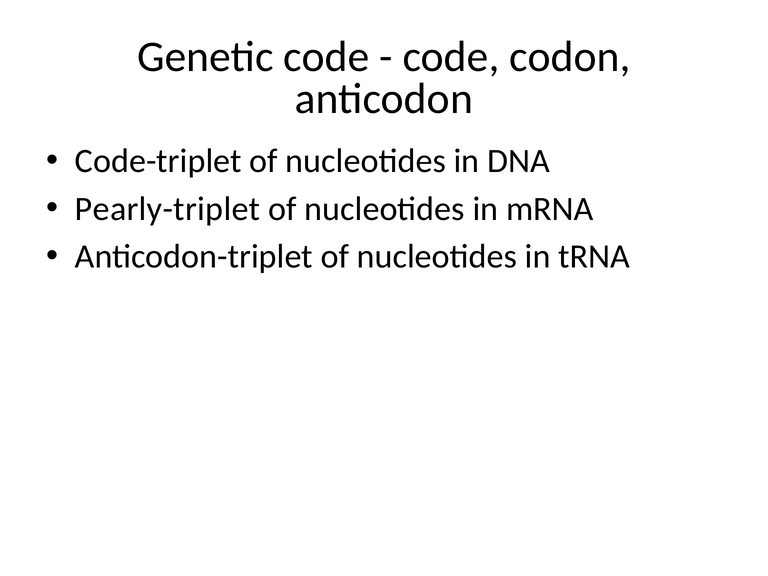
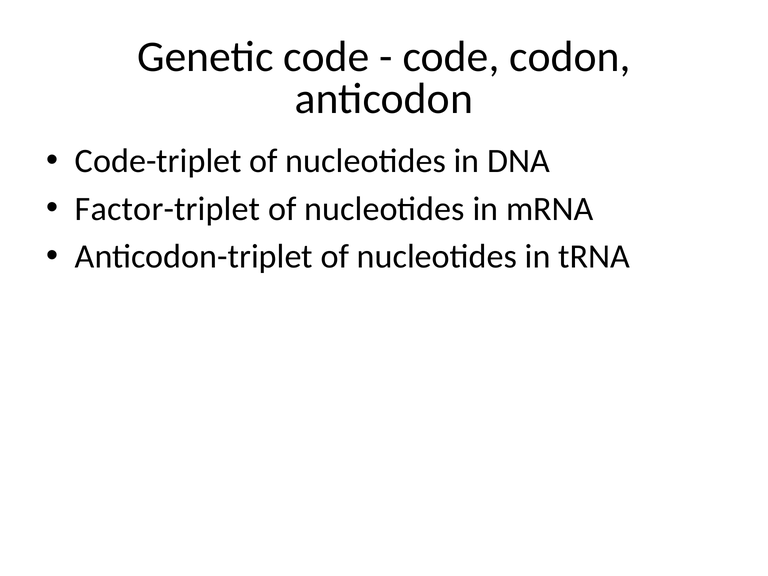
Pearly-triplet: Pearly-triplet -> Factor-triplet
